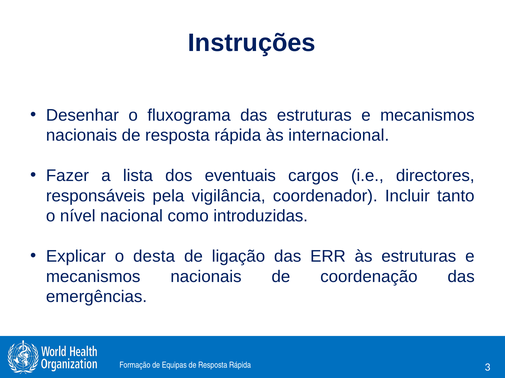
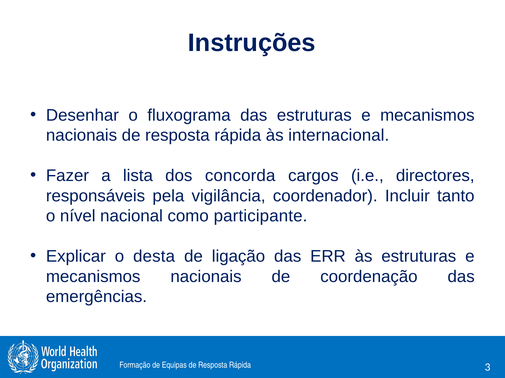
eventuais: eventuais -> concorda
introduzidas: introduzidas -> participante
